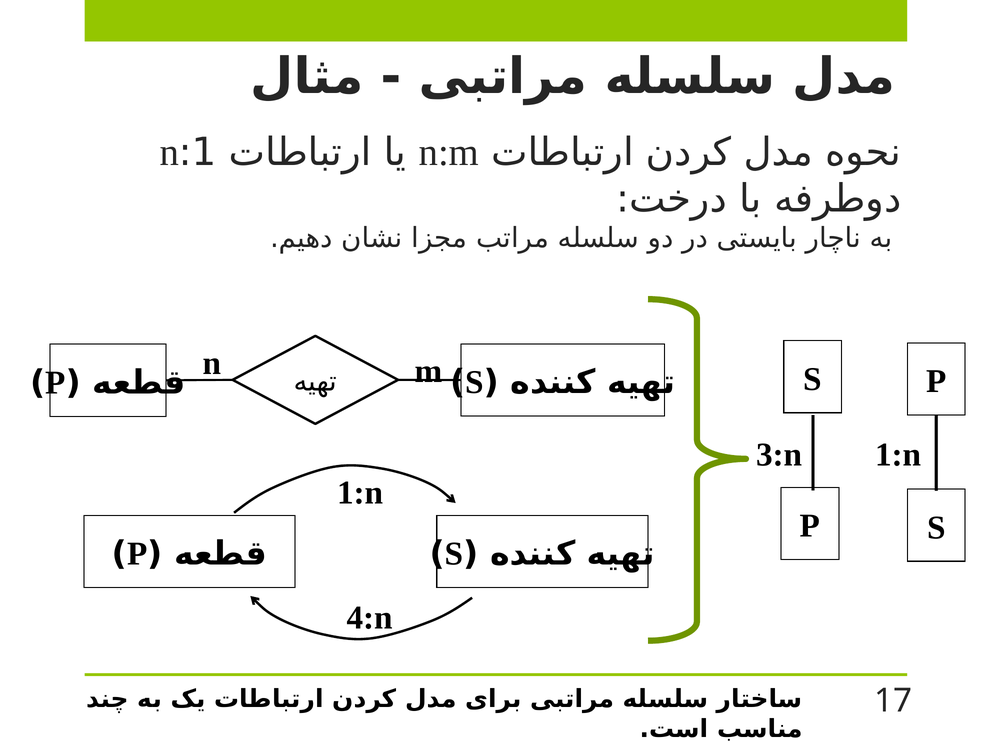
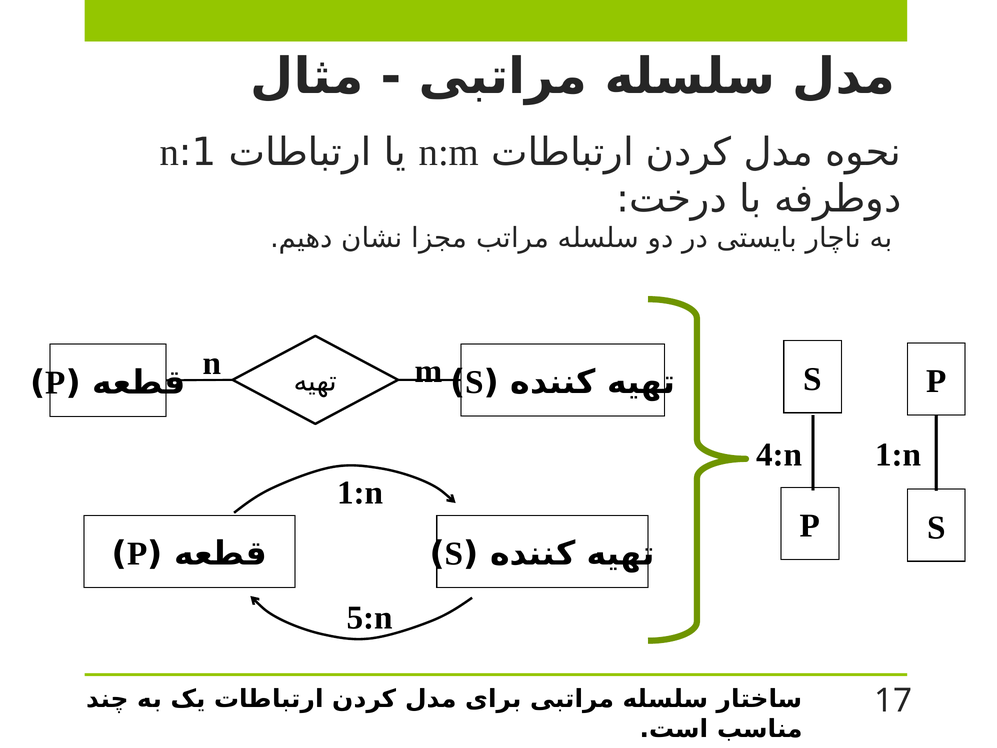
3:n: 3:n -> 4:n
4:n: 4:n -> 5:n
